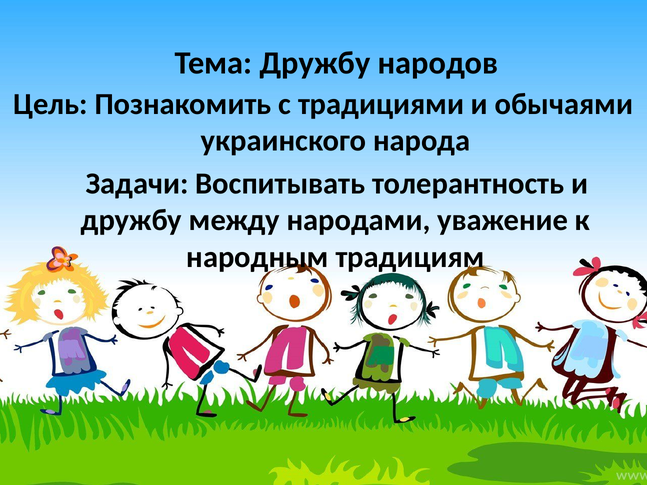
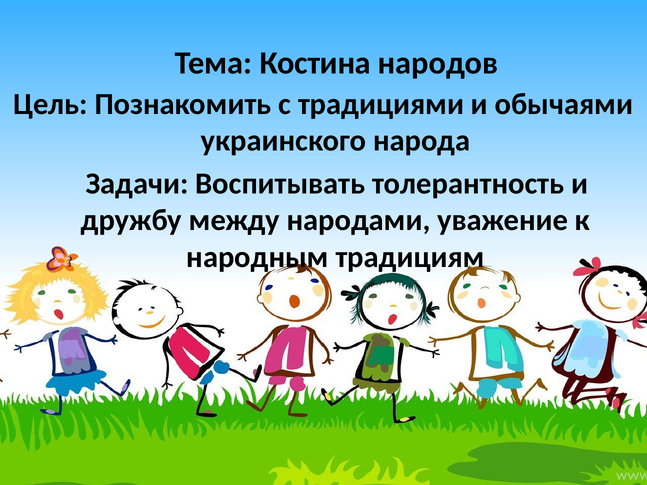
Тема Дружбу: Дружбу -> Костина
